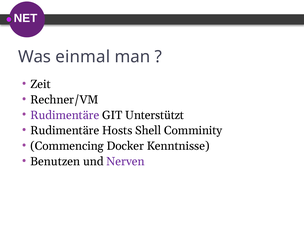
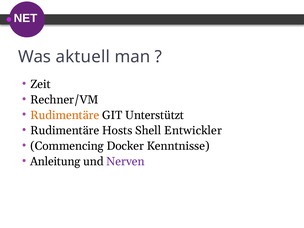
einmal: einmal -> aktuell
Rudimentäre at (65, 115) colour: purple -> orange
Comminity: Comminity -> Entwickler
Benutzen: Benutzen -> Anleitung
